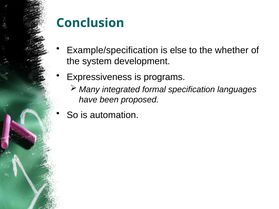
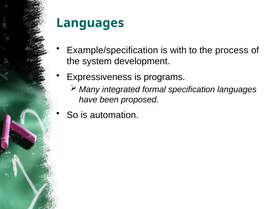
Conclusion at (90, 23): Conclusion -> Languages
else: else -> with
whether: whether -> process
